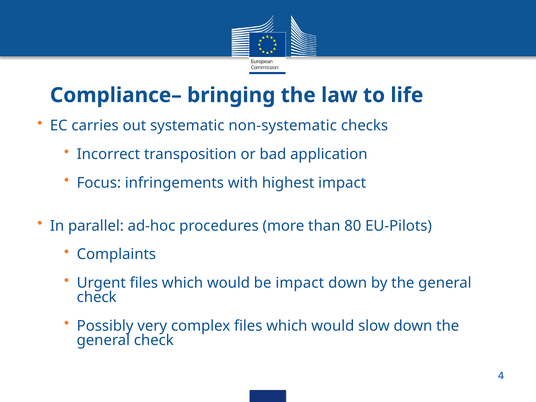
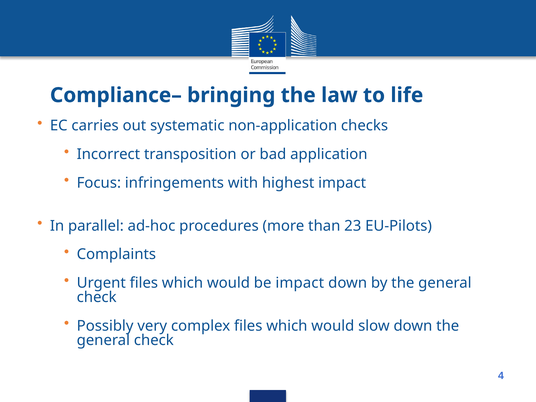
non-systematic: non-systematic -> non-application
80: 80 -> 23
